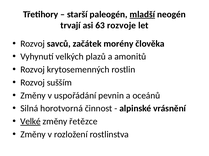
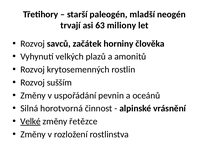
mladší underline: present -> none
rozvoje: rozvoje -> miliony
morény: morény -> horniny
